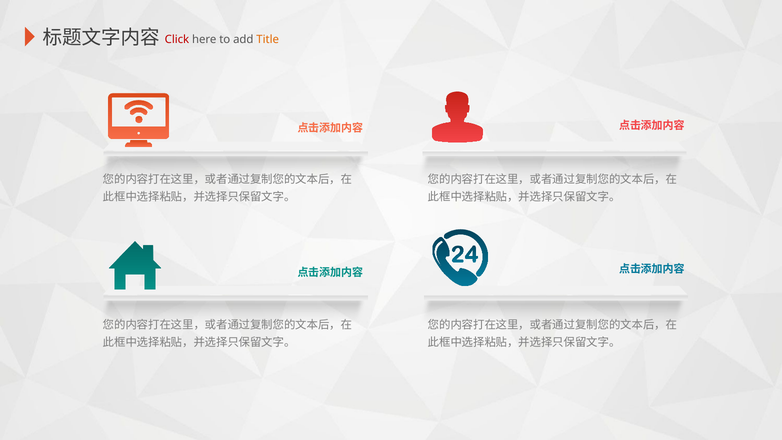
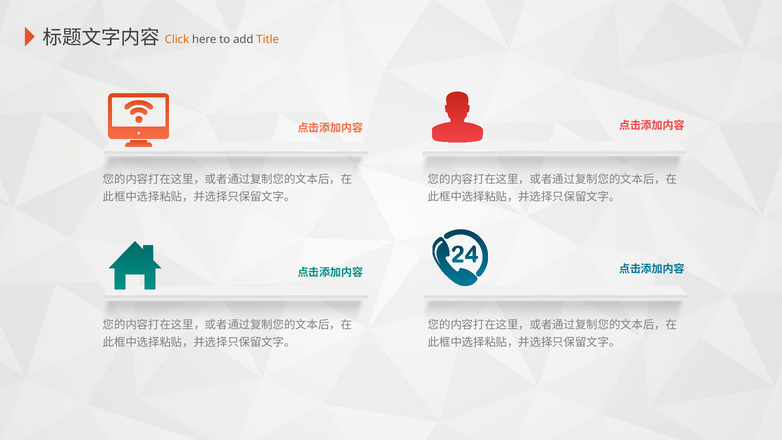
Click colour: red -> orange
